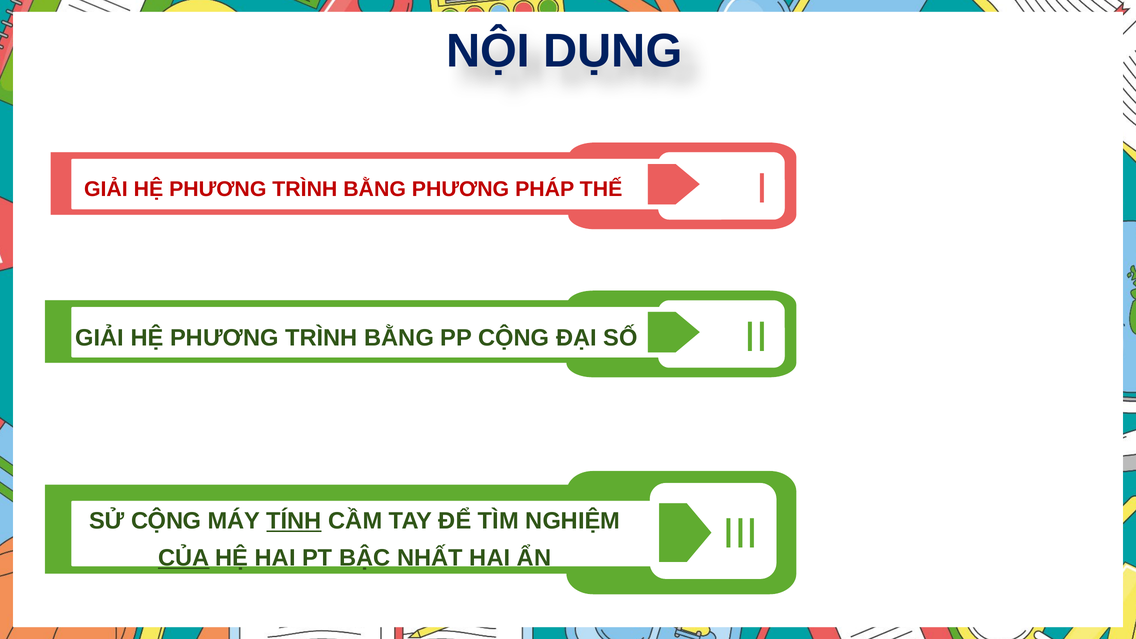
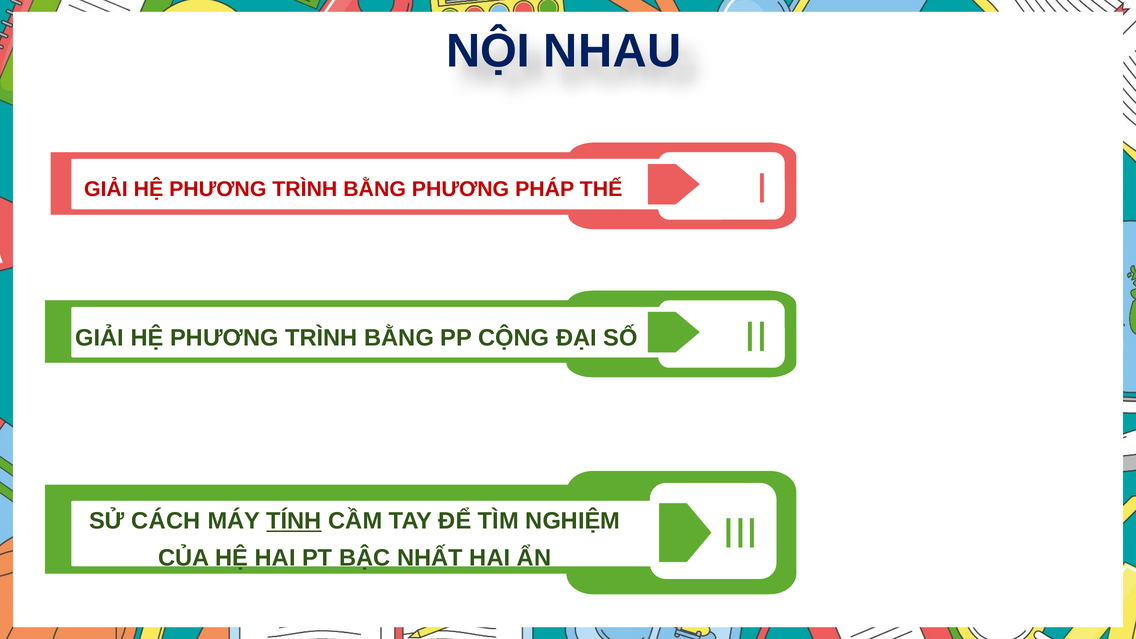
DỤNG: DỤNG -> NHAU
SỬ CỘNG: CỘNG -> CÁCH
CỦA underline: present -> none
